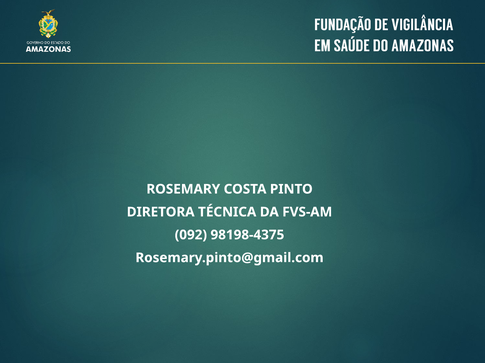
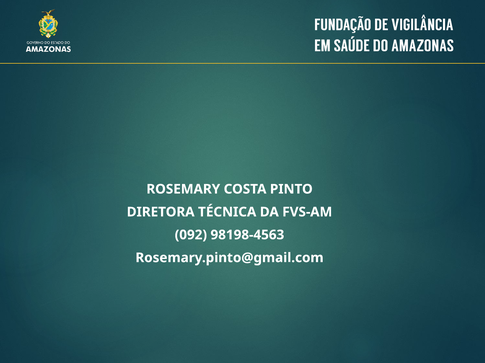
98198-4375: 98198-4375 -> 98198-4563
